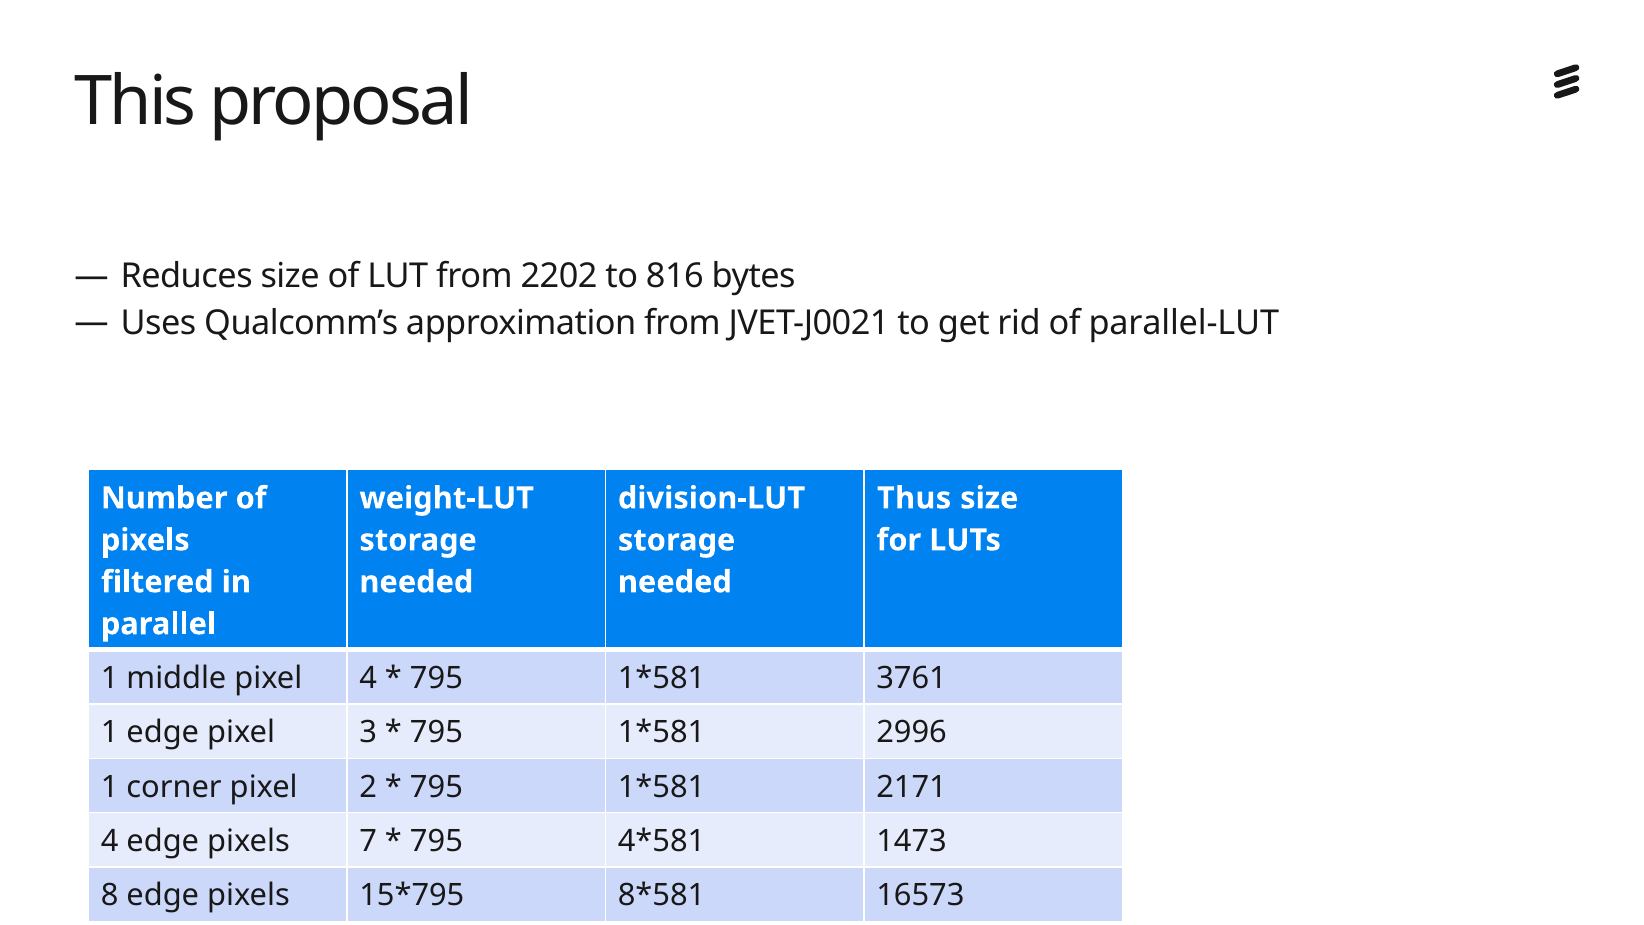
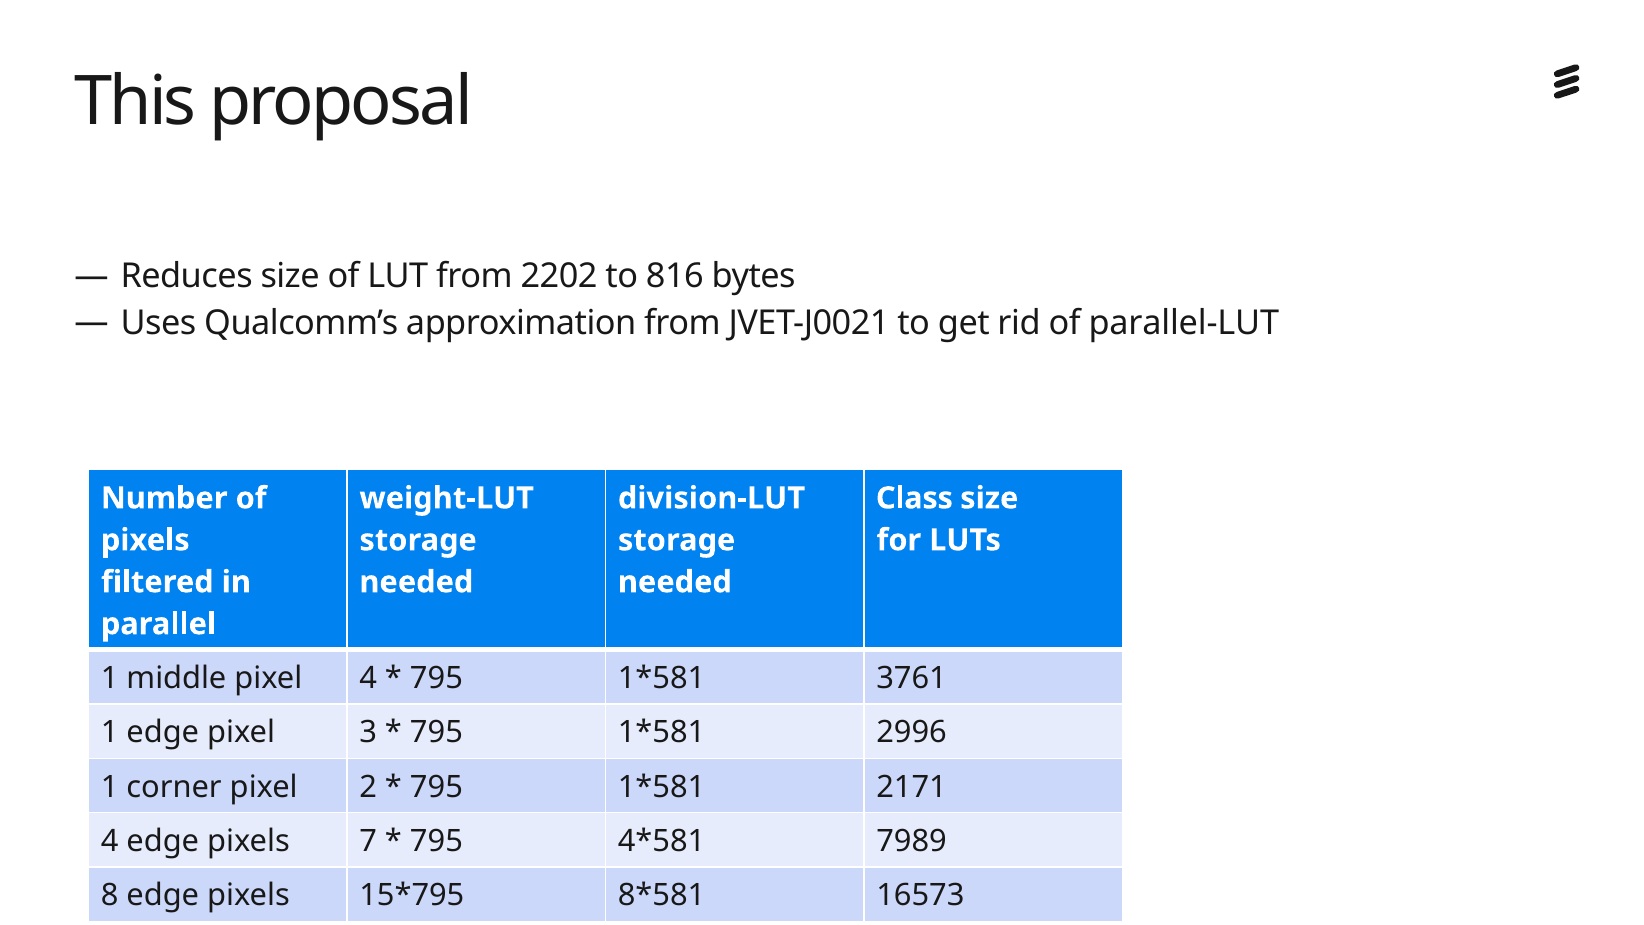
Thus: Thus -> Class
1473: 1473 -> 7989
